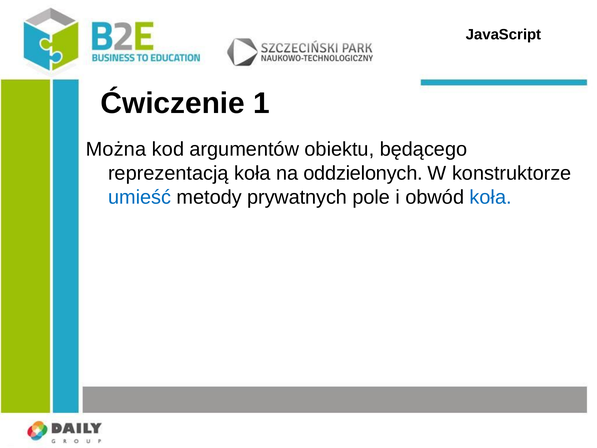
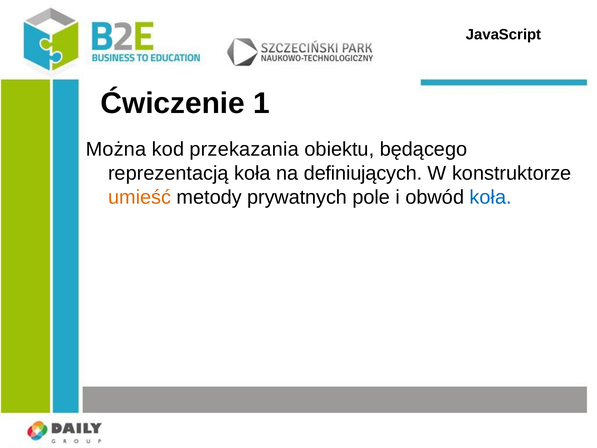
argumentów: argumentów -> przekazania
oddzielonych: oddzielonych -> definiujących
umieść colour: blue -> orange
